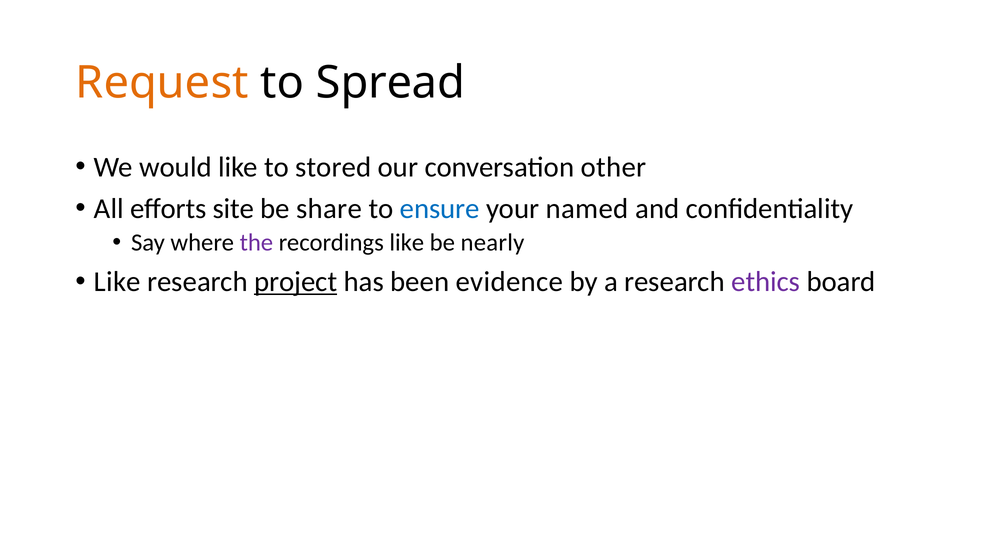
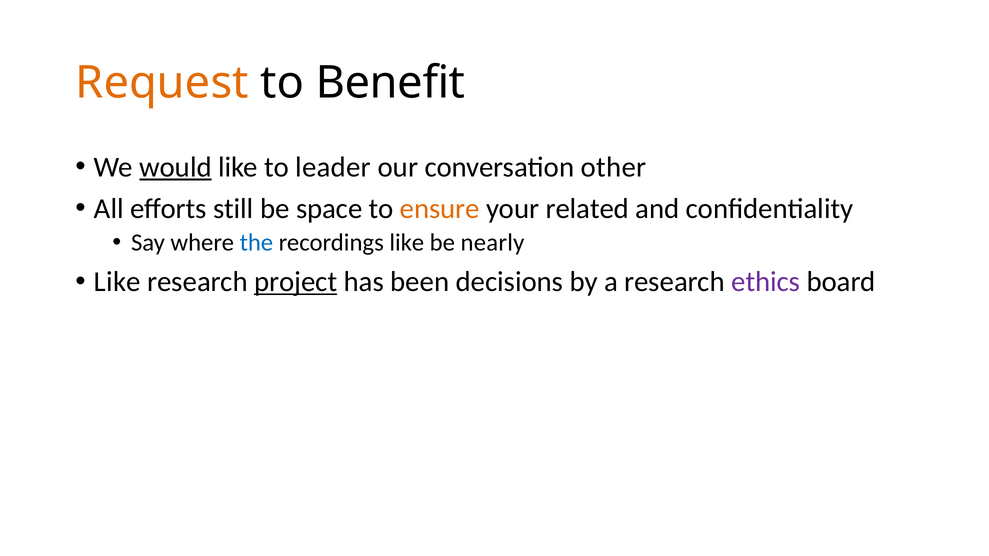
Spread: Spread -> Benefit
would underline: none -> present
stored: stored -> leader
site: site -> still
share: share -> space
ensure colour: blue -> orange
named: named -> related
the colour: purple -> blue
evidence: evidence -> decisions
